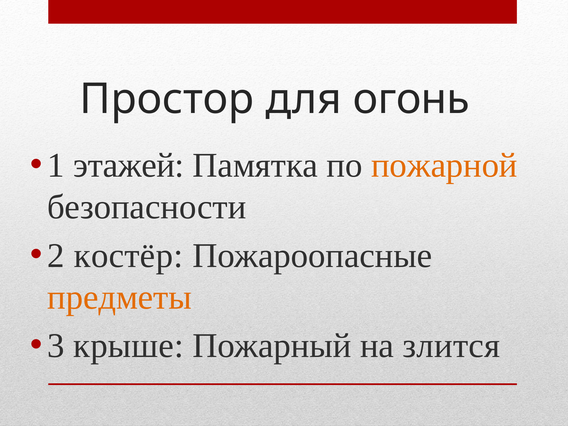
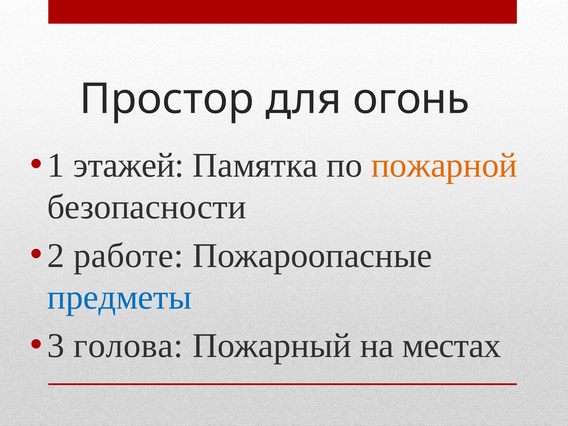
костёр: костёр -> работе
предметы colour: orange -> blue
крыше: крыше -> голова
злится: злится -> местах
